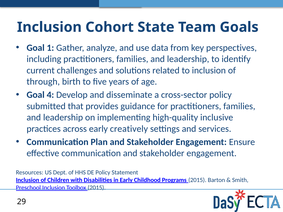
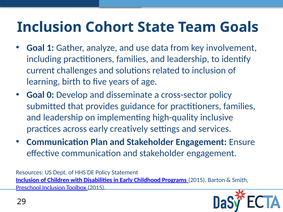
perspectives: perspectives -> involvement
through: through -> learning
4: 4 -> 0
